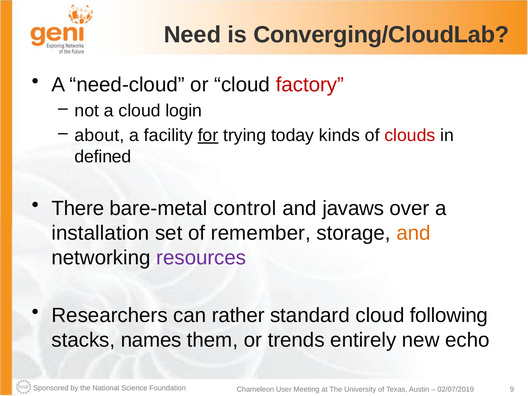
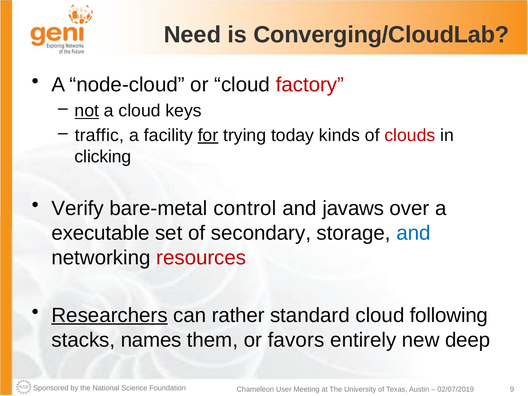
need-cloud: need-cloud -> node-cloud
not underline: none -> present
login: login -> keys
about: about -> traffic
defined: defined -> clicking
There: There -> Verify
installation: installation -> executable
remember: remember -> secondary
and at (413, 233) colour: orange -> blue
resources colour: purple -> red
Researchers underline: none -> present
trends: trends -> favors
echo: echo -> deep
